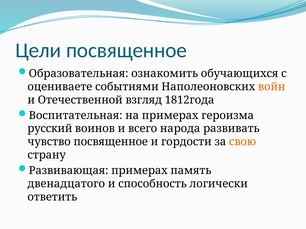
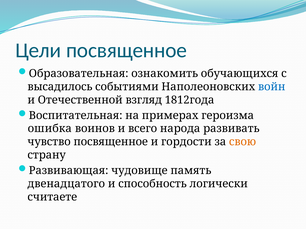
оцениваете: оцениваете -> высадилось
войн colour: orange -> blue
русский: русский -> ошибка
Развивающая примерах: примерах -> чудовище
ответить: ответить -> считаете
